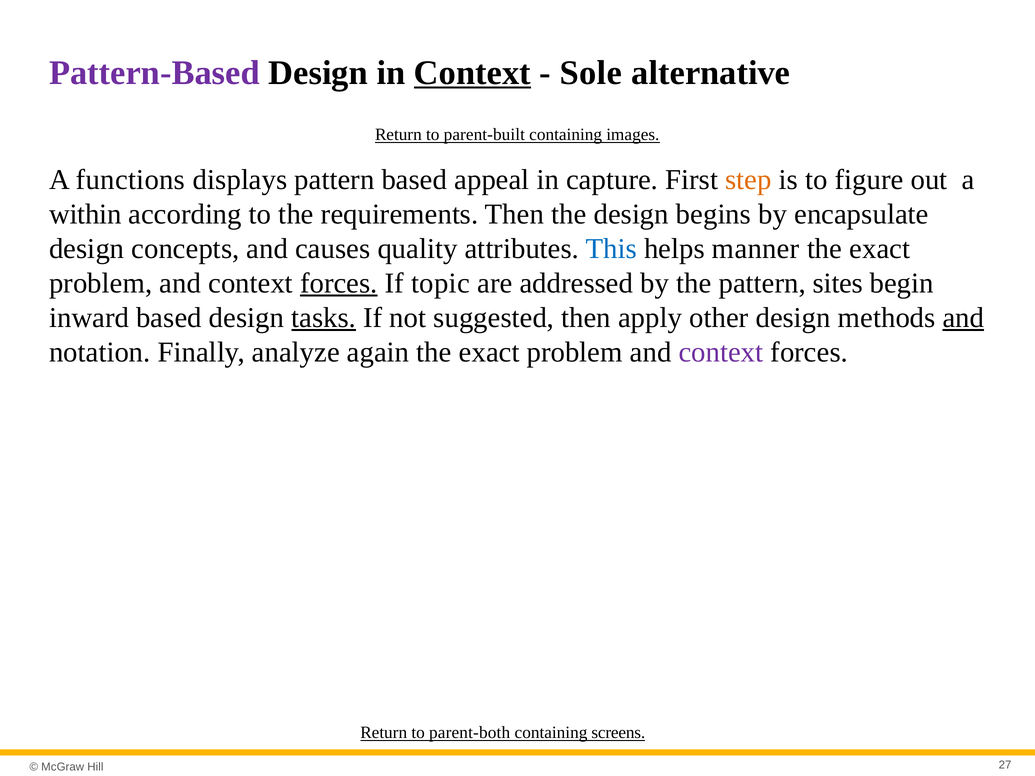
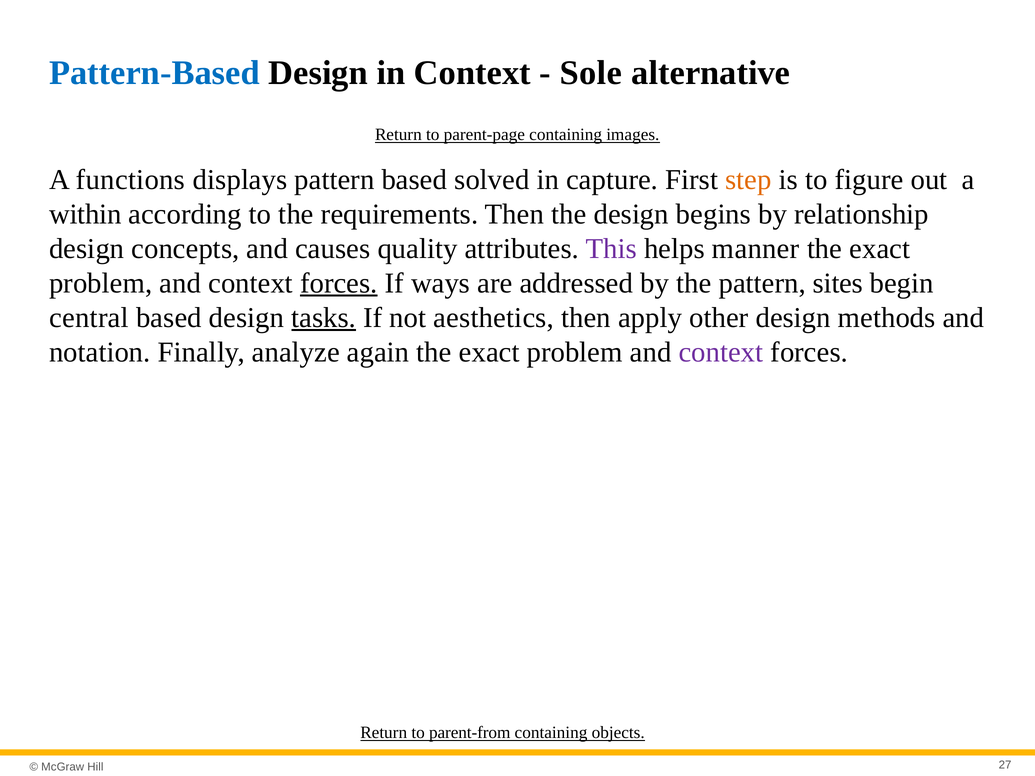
Pattern-Based colour: purple -> blue
Context at (472, 73) underline: present -> none
parent-built: parent-built -> parent-page
appeal: appeal -> solved
encapsulate: encapsulate -> relationship
This colour: blue -> purple
topic: topic -> ways
inward: inward -> central
suggested: suggested -> aesthetics
and at (963, 318) underline: present -> none
parent-both: parent-both -> parent-from
screens: screens -> objects
